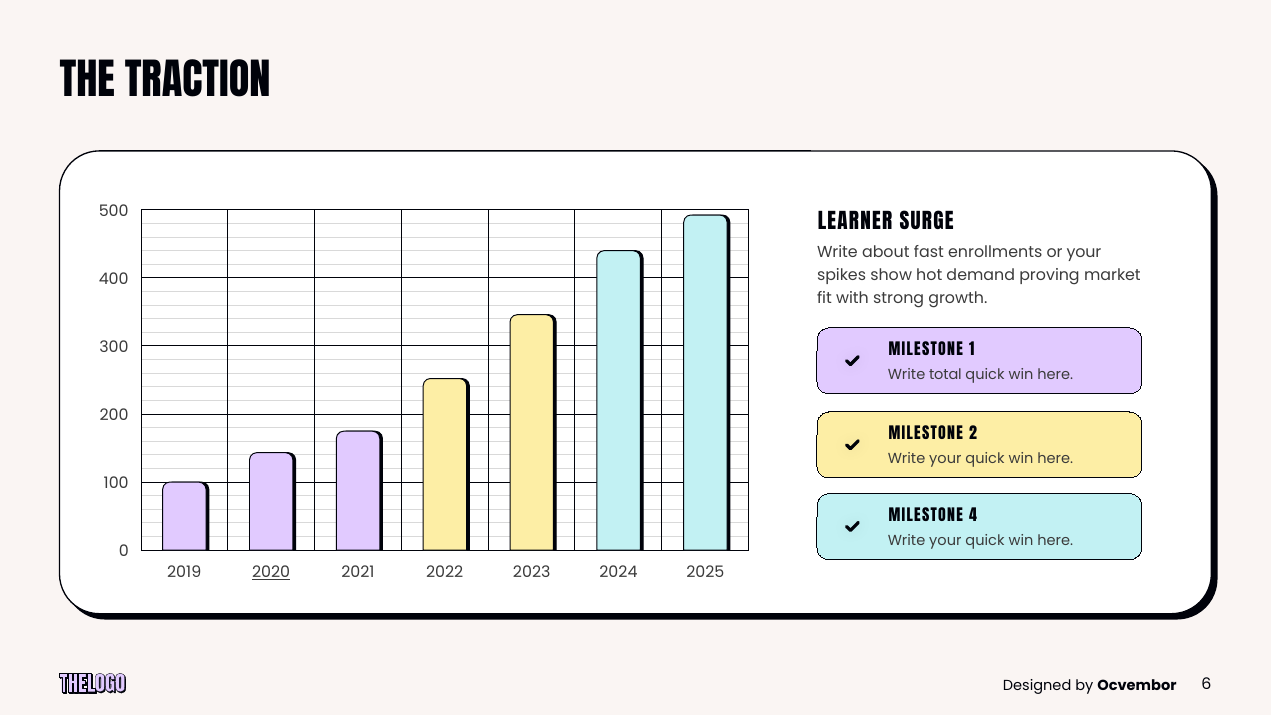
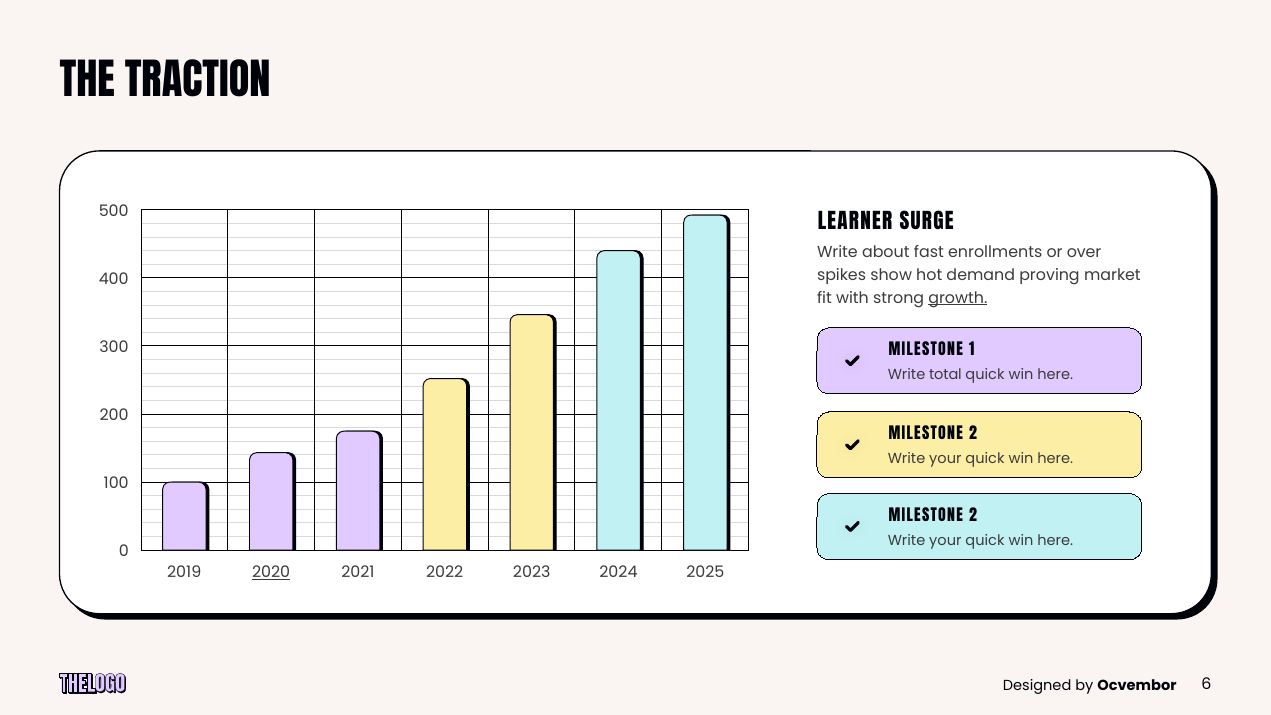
or your: your -> over
growth underline: none -> present
4 at (973, 516): 4 -> 2
